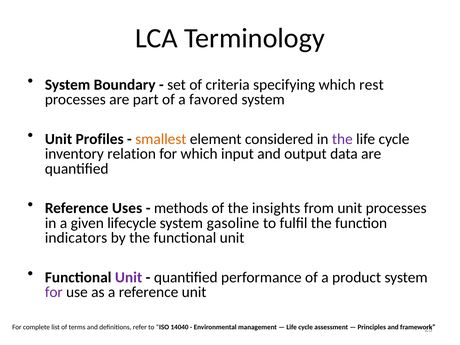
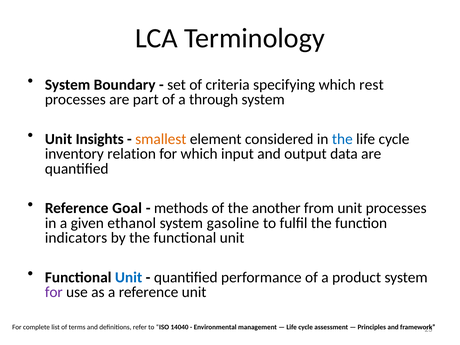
favored: favored -> through
Profiles: Profiles -> Insights
the at (342, 139) colour: purple -> blue
Uses: Uses -> Goal
insights: insights -> another
lifecycle: lifecycle -> ethanol
Unit at (129, 277) colour: purple -> blue
